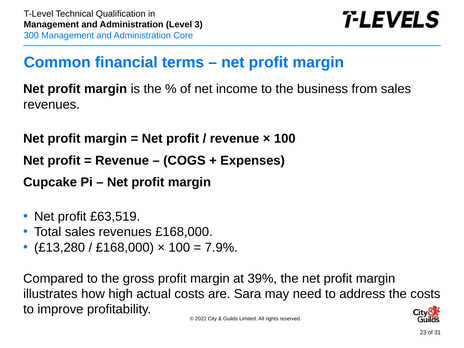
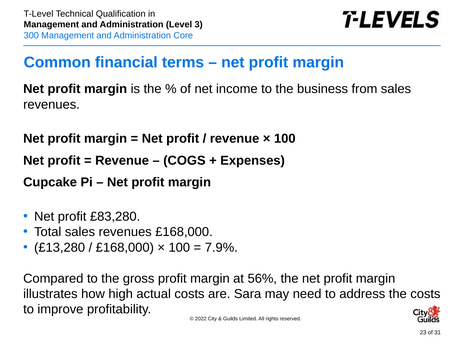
£63,519: £63,519 -> £83,280
39%: 39% -> 56%
